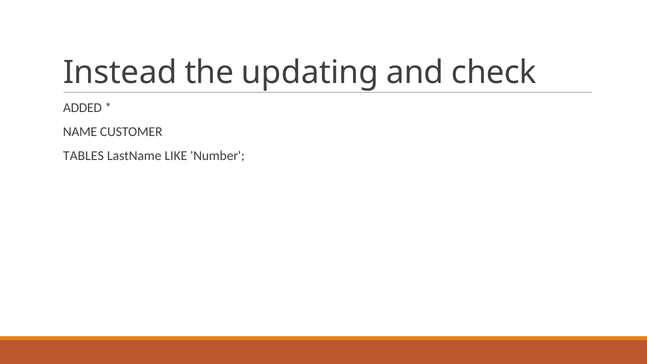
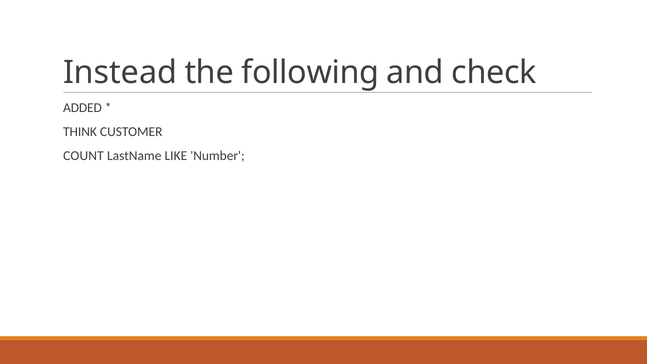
updating: updating -> following
NAME: NAME -> THINK
TABLES: TABLES -> COUNT
